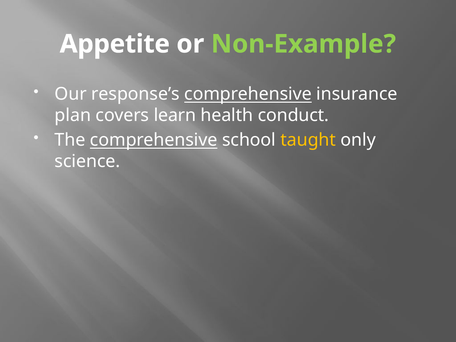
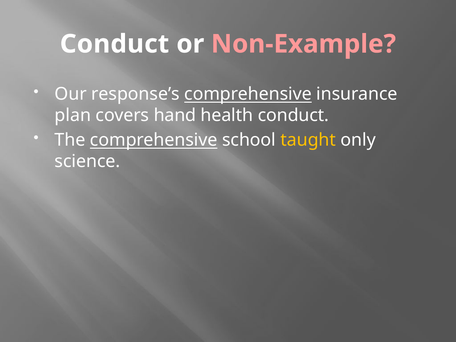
Appetite at (115, 44): Appetite -> Conduct
Non-Example colour: light green -> pink
learn: learn -> hand
